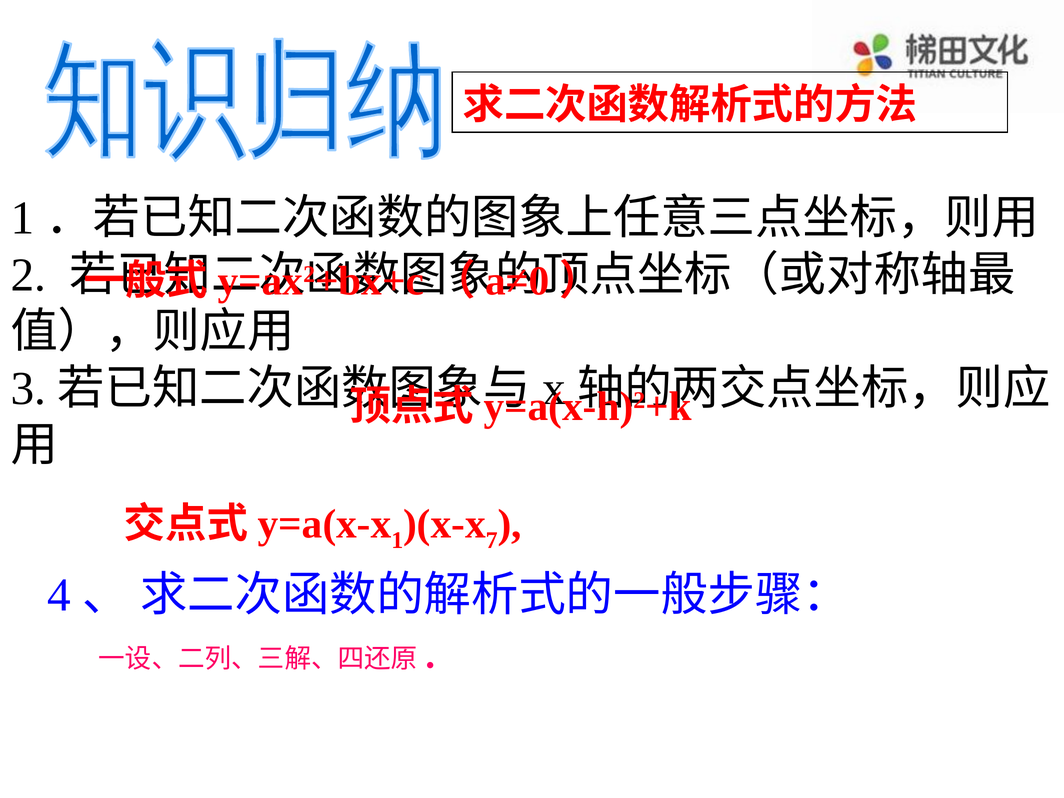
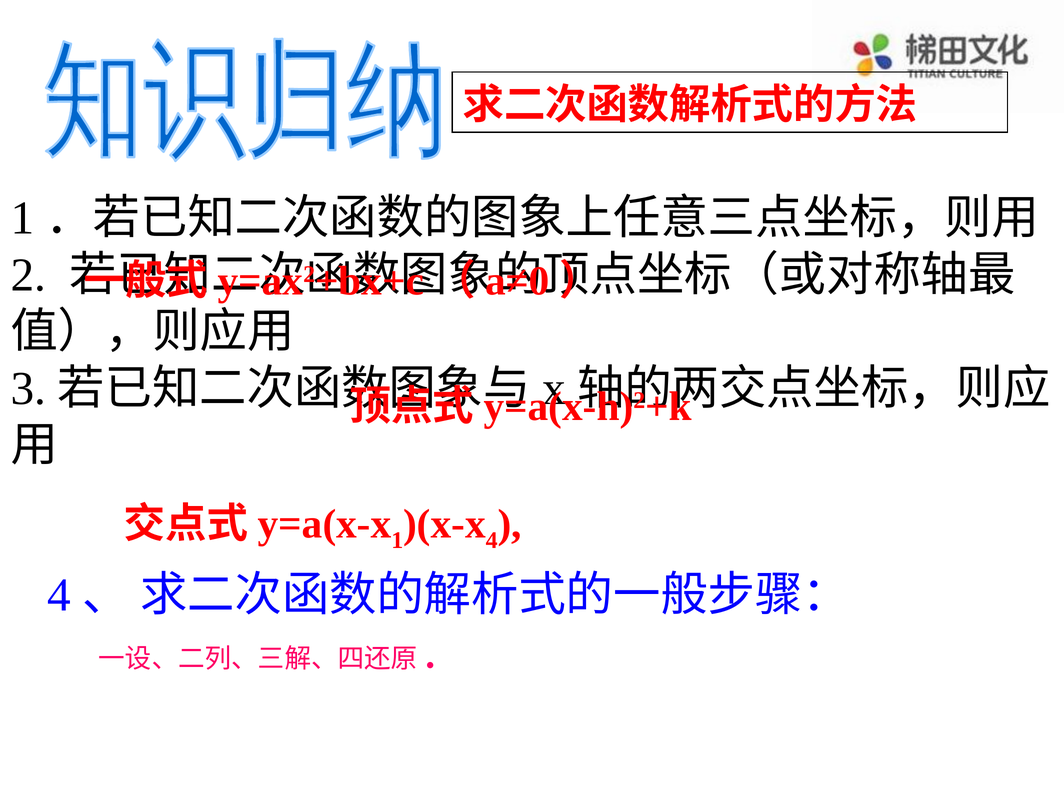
7 at (492, 540): 7 -> 4
